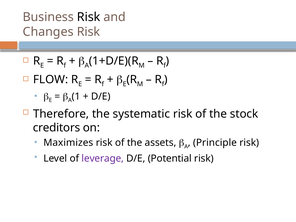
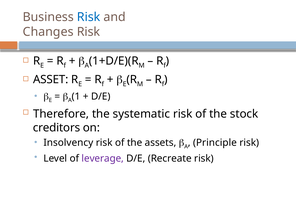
Risk at (89, 17) colour: black -> blue
FLOW: FLOW -> ASSET
Maximizes: Maximizes -> Insolvency
Potential: Potential -> Recreate
